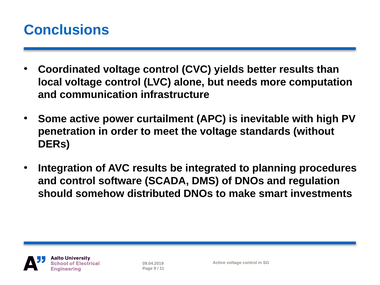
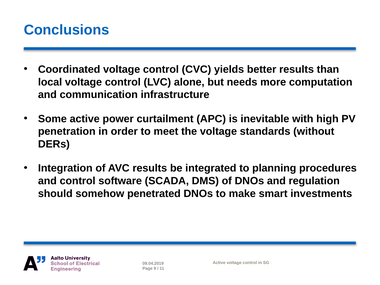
distributed: distributed -> penetrated
